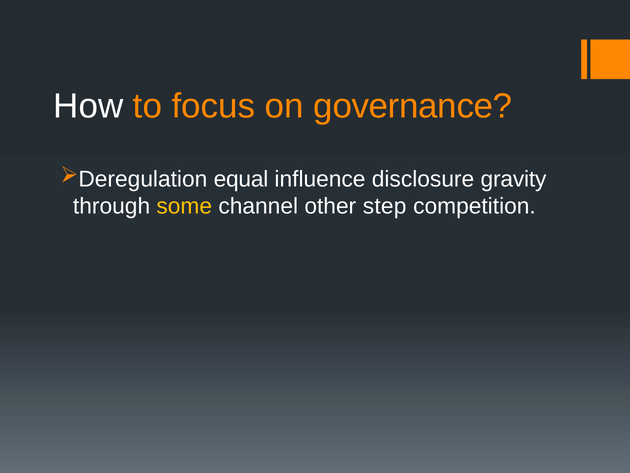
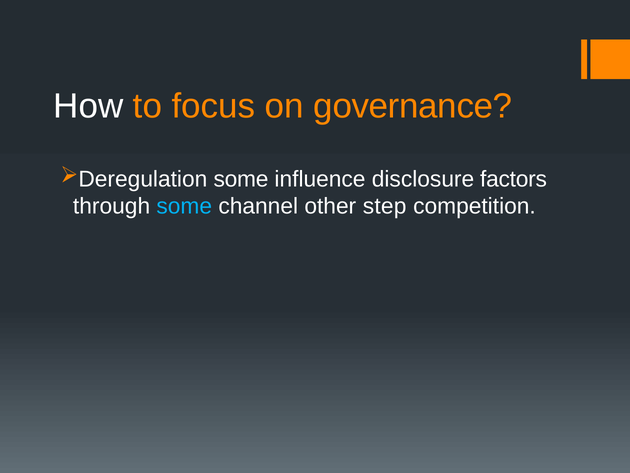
equal at (241, 179): equal -> some
gravity: gravity -> factors
some at (184, 206) colour: yellow -> light blue
